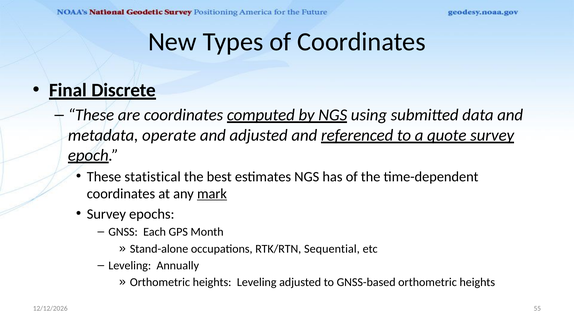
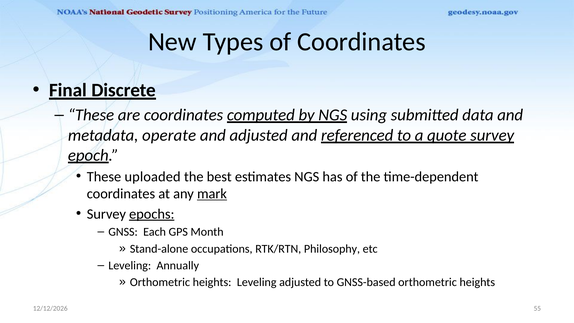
statistical: statistical -> uploaded
epochs underline: none -> present
Sequential: Sequential -> Philosophy
